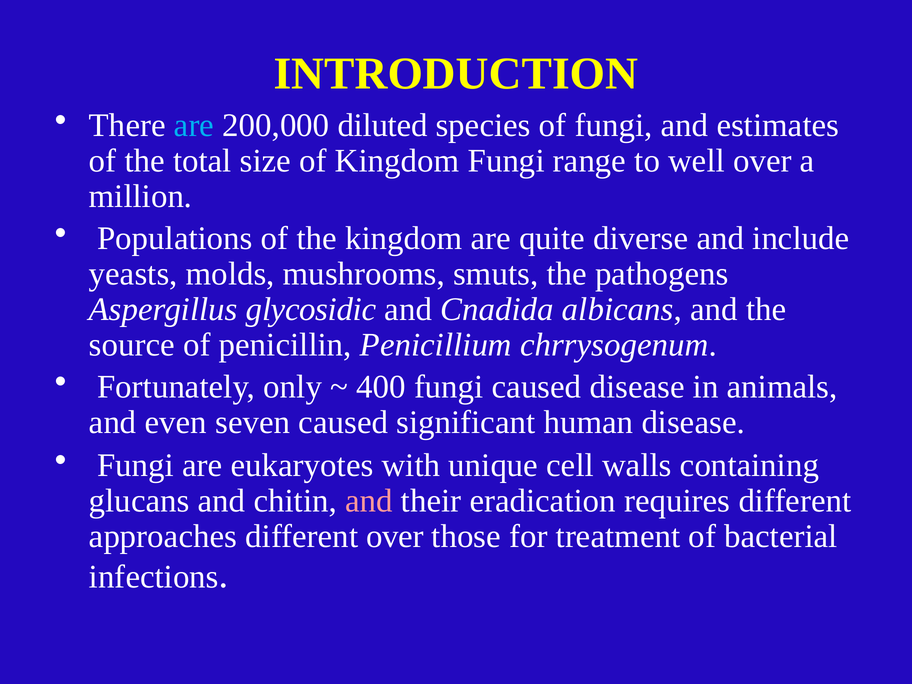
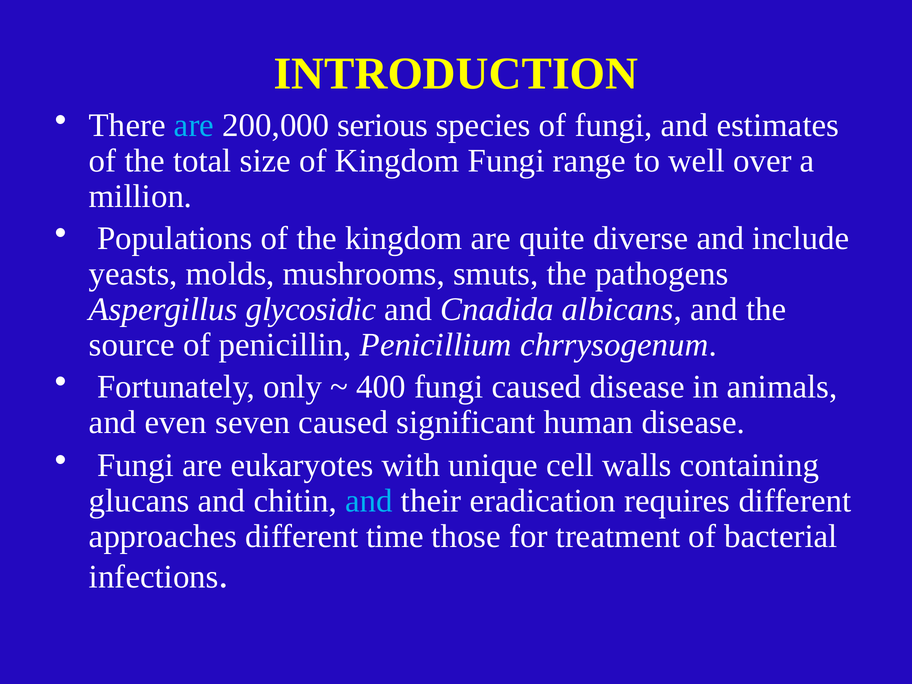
diluted: diluted -> serious
and at (369, 501) colour: pink -> light blue
different over: over -> time
